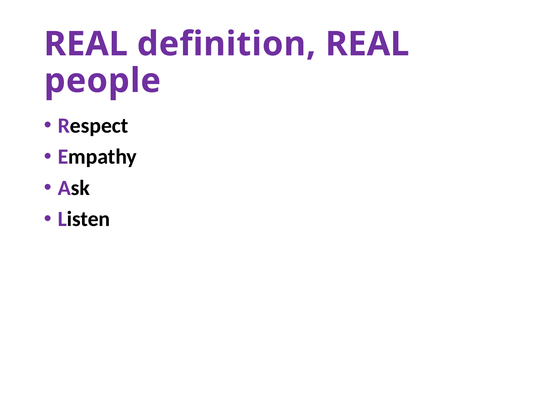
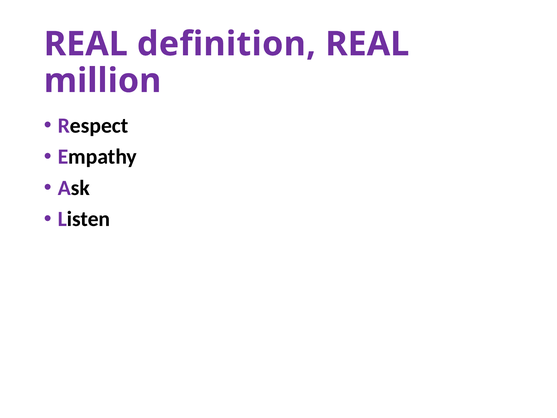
people: people -> million
